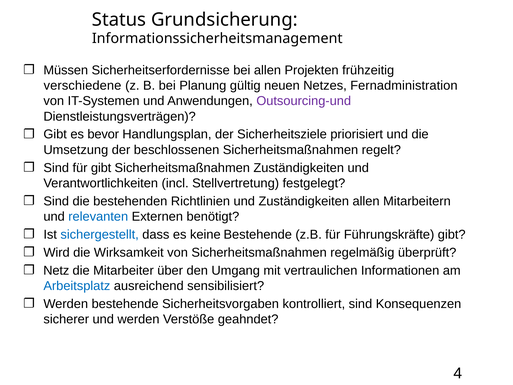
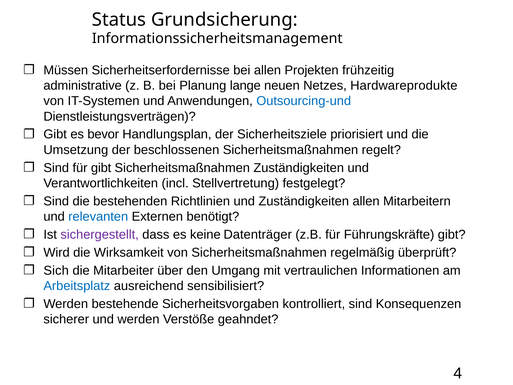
verschiedene: verschiedene -> administrative
gültig: gültig -> lange
Fernadministration: Fernadministration -> Hardwareprodukte
Outsourcing-und colour: purple -> blue
sichergestellt colour: blue -> purple
keine Bestehende: Bestehende -> Datenträger
Netz: Netz -> Sich
